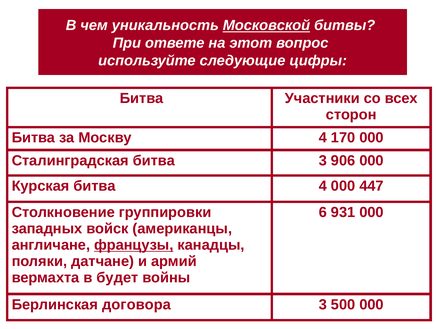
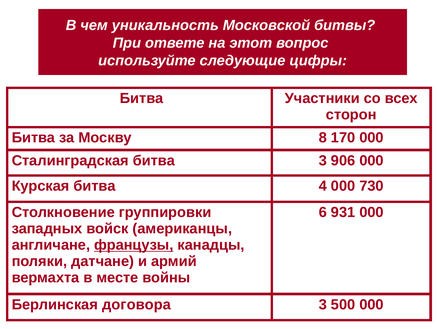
Московской underline: present -> none
Москву 4: 4 -> 8
447: 447 -> 730
будет: будет -> месте
